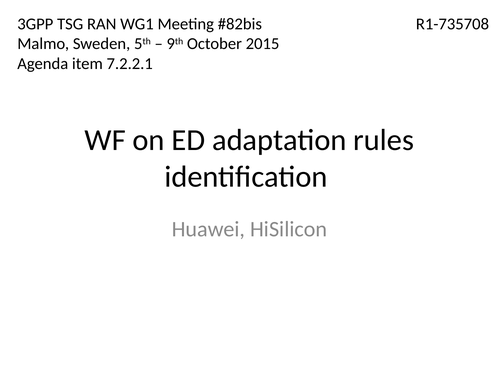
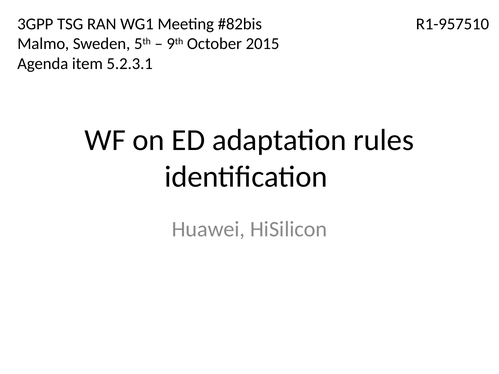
R1-735708: R1-735708 -> R1-957510
7.2.2.1: 7.2.2.1 -> 5.2.3.1
